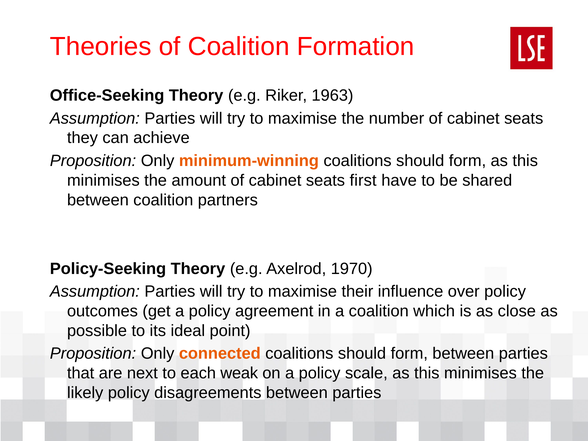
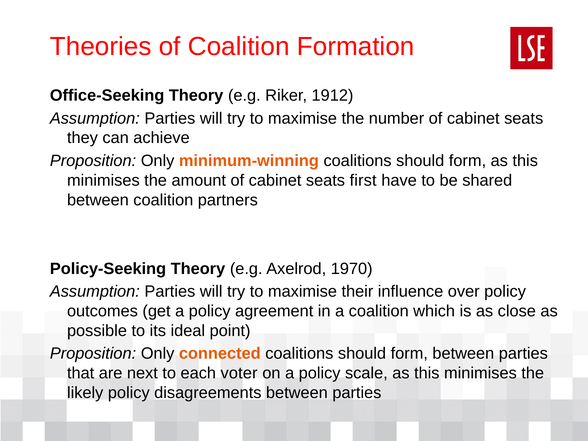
1963: 1963 -> 1912
weak: weak -> voter
